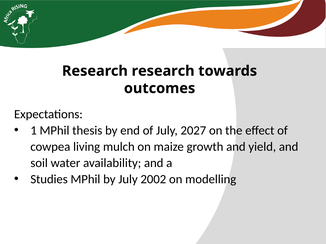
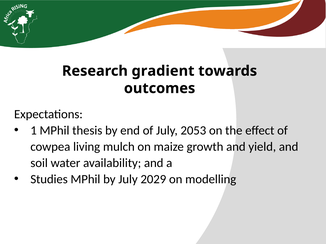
Research research: research -> gradient
2027: 2027 -> 2053
2002: 2002 -> 2029
